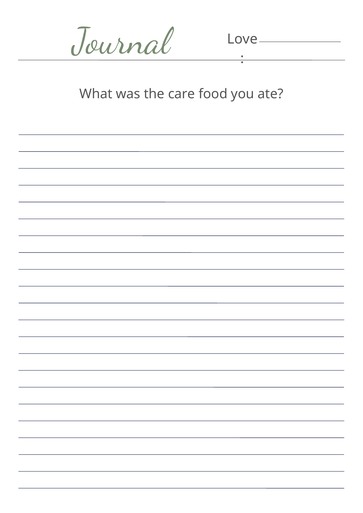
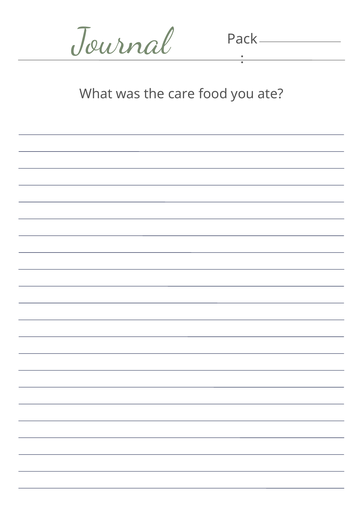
Love: Love -> Pack
